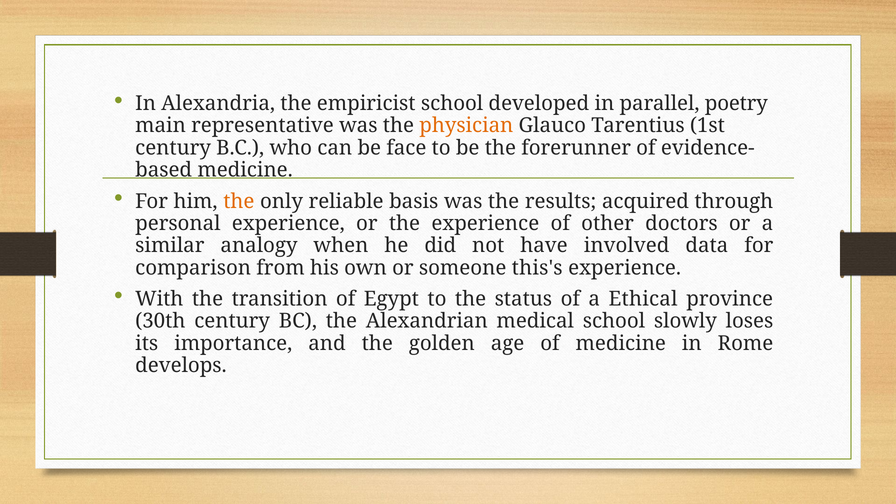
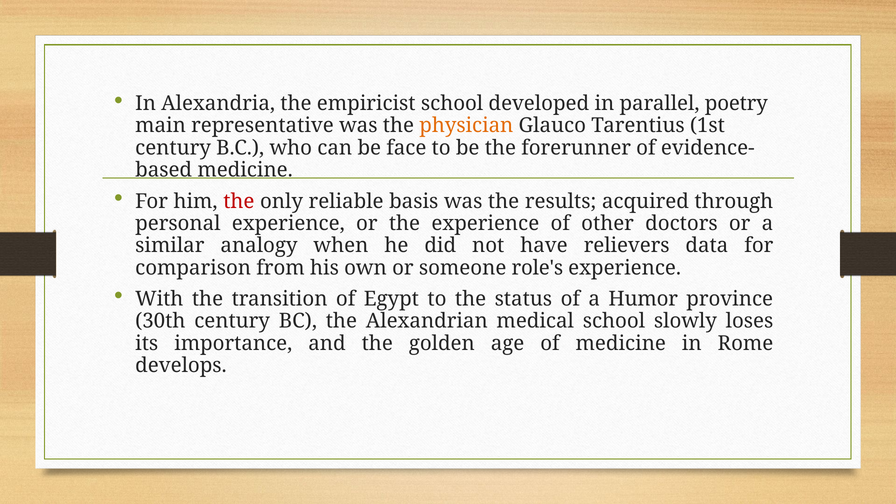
the at (239, 201) colour: orange -> red
involved: involved -> relievers
this's: this's -> role's
Ethical: Ethical -> Humor
